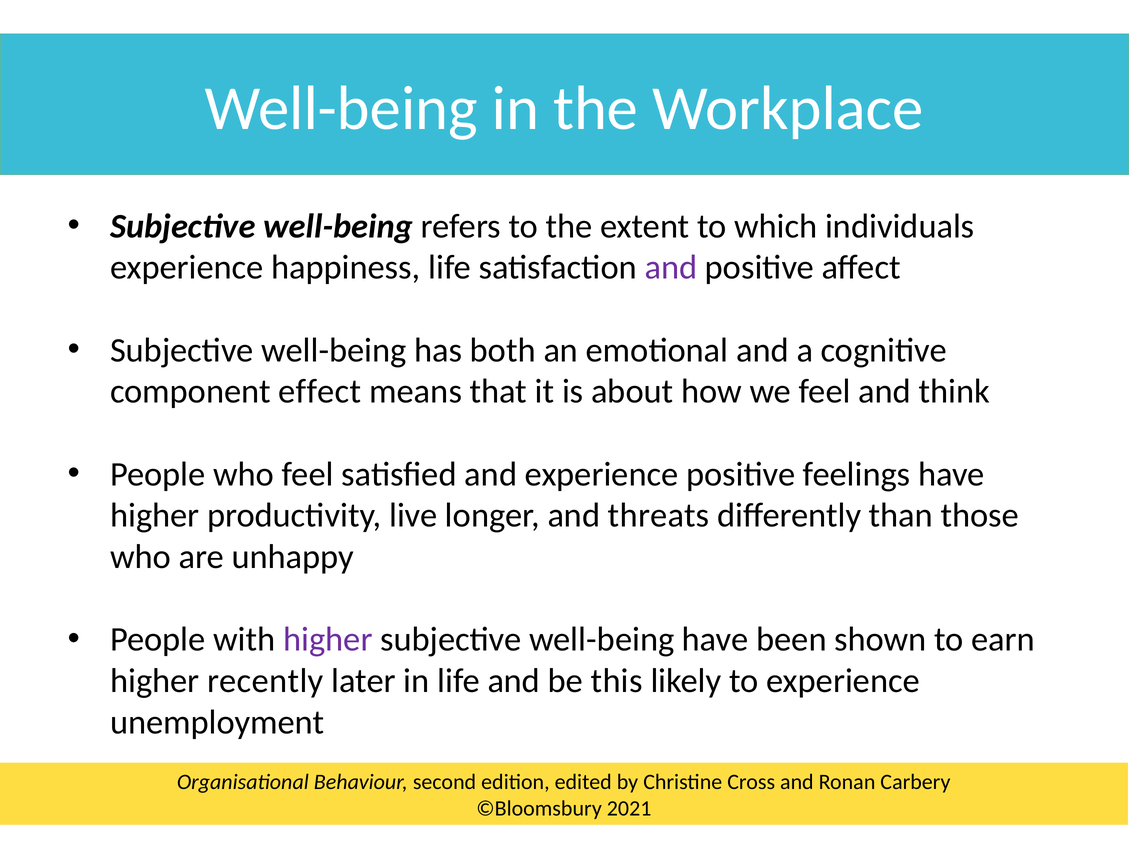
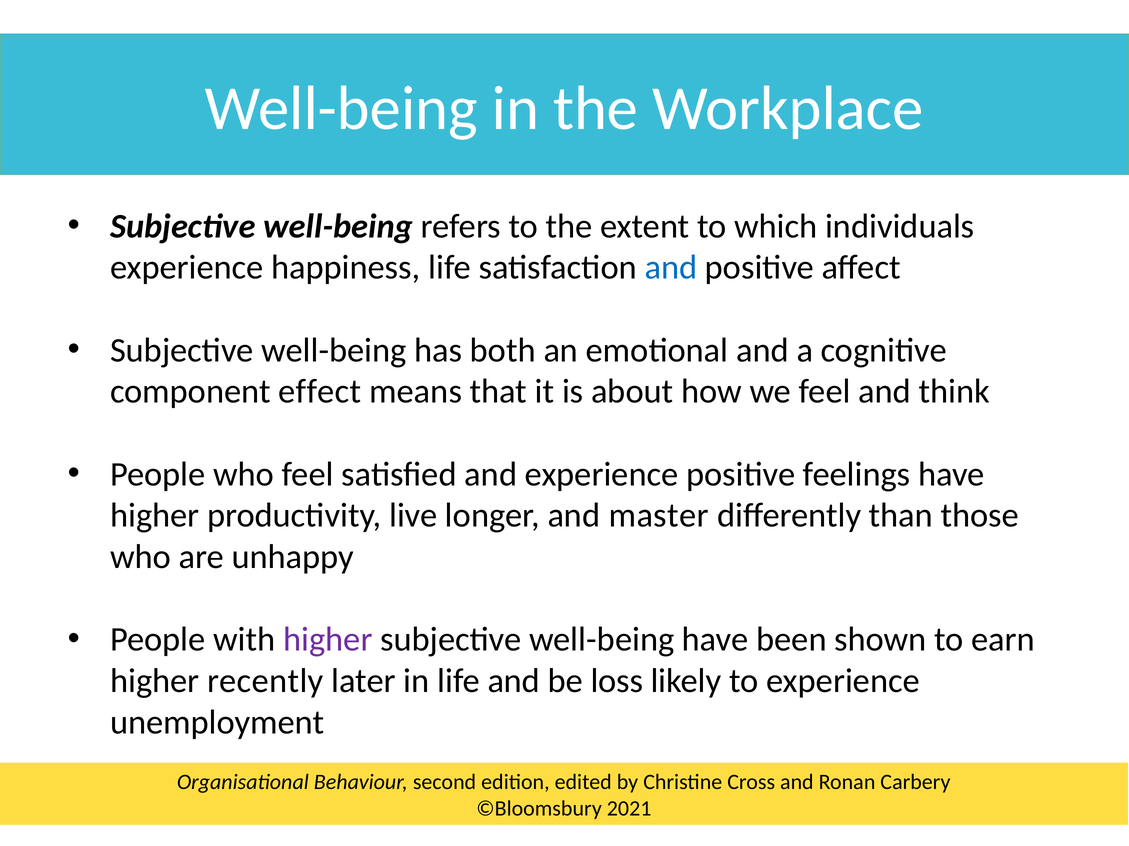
and at (671, 268) colour: purple -> blue
threats: threats -> master
this: this -> loss
